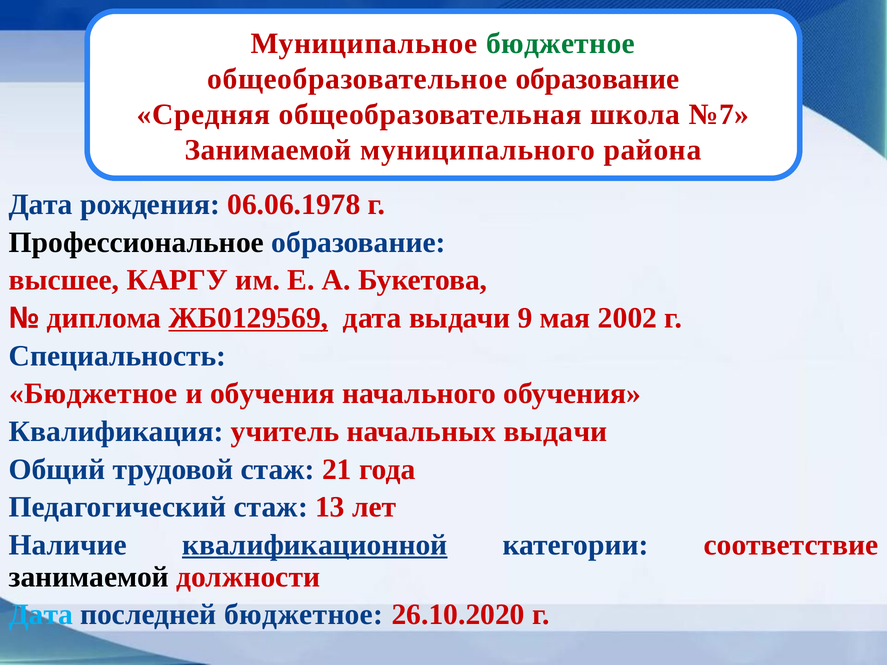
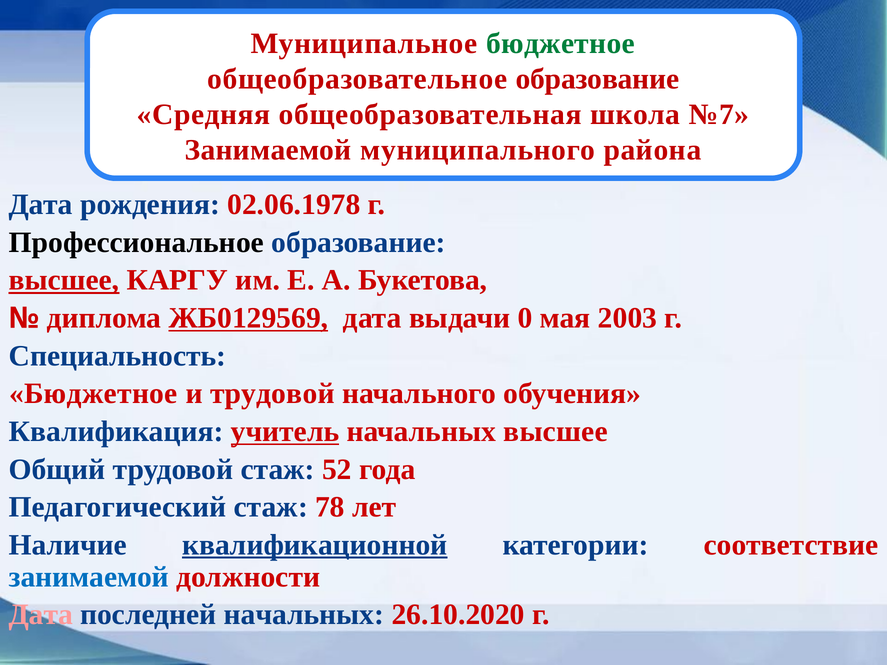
06.06.1978: 06.06.1978 -> 02.06.1978
высшее at (64, 280) underline: none -> present
9: 9 -> 0
2002: 2002 -> 2003
и обучения: обучения -> трудовой
учитель underline: none -> present
начальных выдачи: выдачи -> высшее
21: 21 -> 52
13: 13 -> 78
занимаемой at (89, 577) colour: black -> blue
Дата at (41, 615) colour: light blue -> pink
последней бюджетное: бюджетное -> начальных
